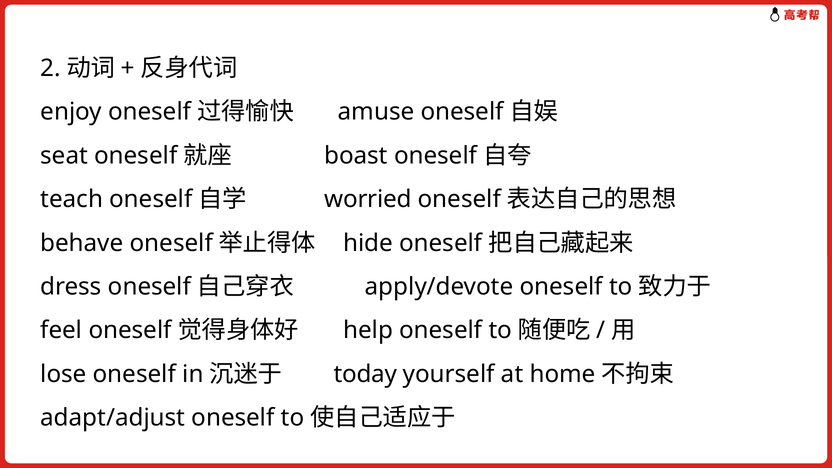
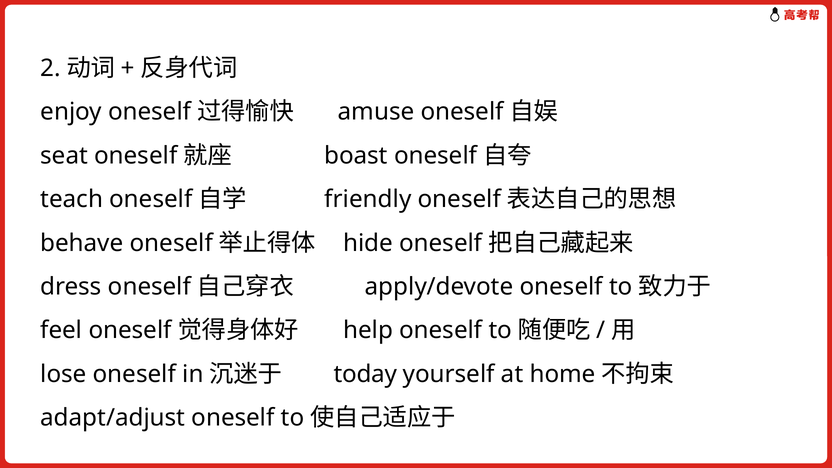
worried: worried -> friendly
